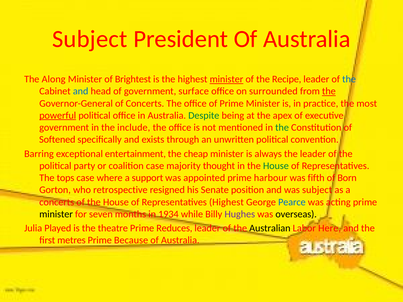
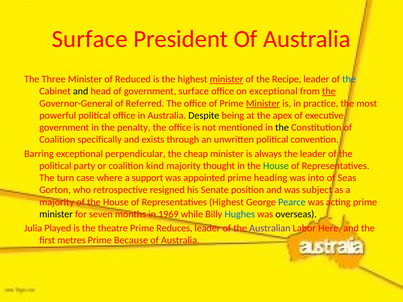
Subject at (90, 39): Subject -> Surface
Along: Along -> Three
Brightest: Brightest -> Reduced
and at (81, 91) colour: blue -> black
on surrounded: surrounded -> exceptional
of Concerts: Concerts -> Referred
Minister at (263, 103) underline: none -> present
powerful underline: present -> none
Despite colour: green -> black
include: include -> penalty
the at (282, 128) colour: green -> black
Softened at (57, 140): Softened -> Coalition
entertainment: entertainment -> perpendicular
coalition case: case -> kind
tops: tops -> turn
harbour: harbour -> heading
fifth: fifth -> into
Born: Born -> Seas
concerts at (57, 202): concerts -> majority
1934: 1934 -> 1969
Hughes colour: purple -> blue
Australian colour: black -> purple
